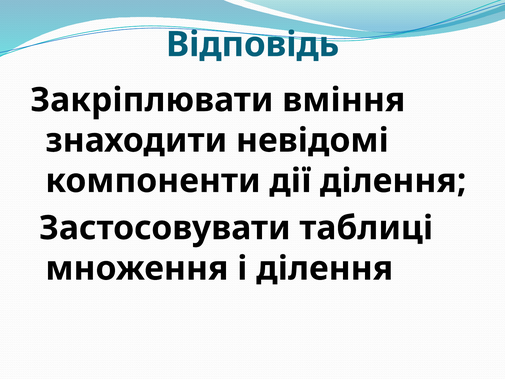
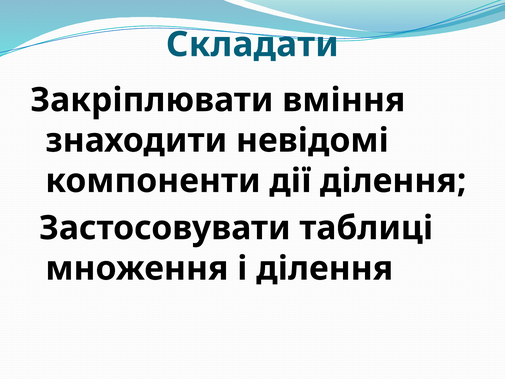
Відповідь: Відповідь -> Складати
